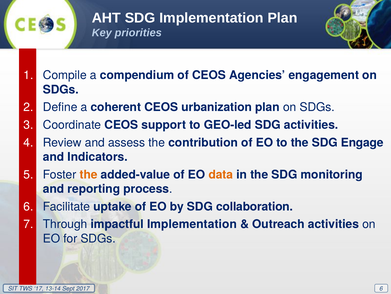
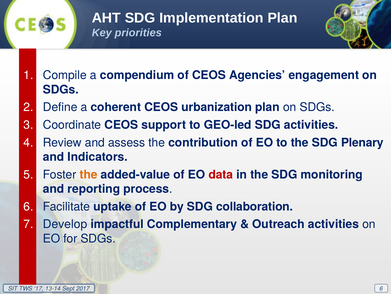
Engage: Engage -> Plenary
data colour: orange -> red
Through: Through -> Develop
impactful Implementation: Implementation -> Complementary
